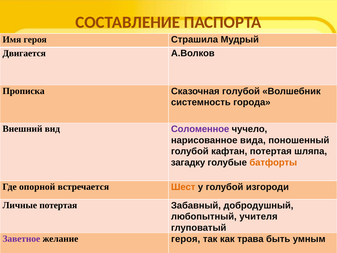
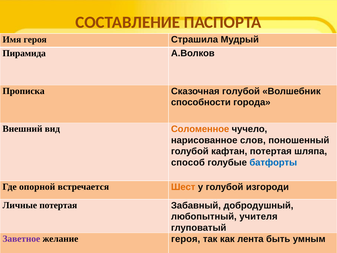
Двигается: Двигается -> Пирамида
системность: системность -> способности
Соломенное colour: purple -> orange
вида: вида -> слов
загадку: загадку -> способ
батфорты colour: orange -> blue
трава: трава -> лента
